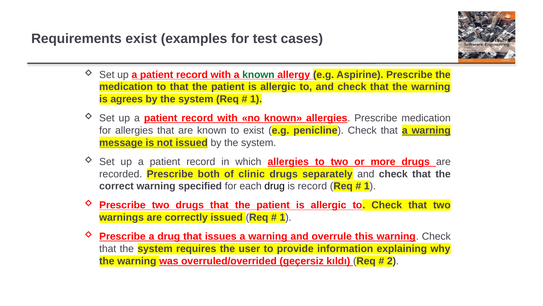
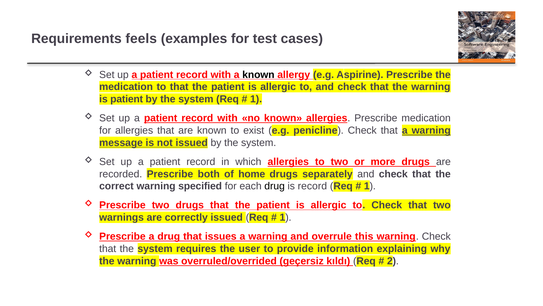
Requirements exist: exist -> feels
known at (258, 75) colour: green -> black
is agrees: agrees -> patient
clinic: clinic -> home
